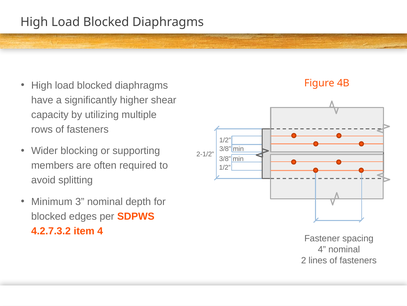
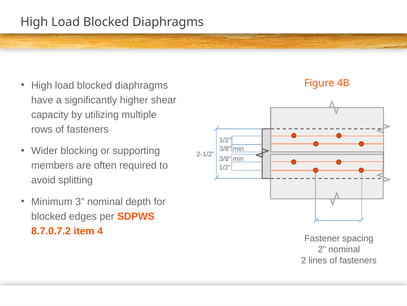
4.2.7.3.2: 4.2.7.3.2 -> 8.7.0.7.2
4 at (322, 249): 4 -> 2
